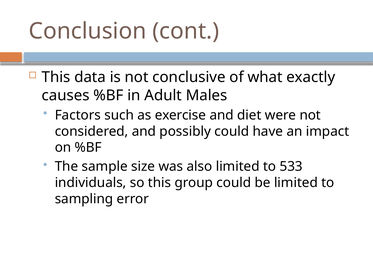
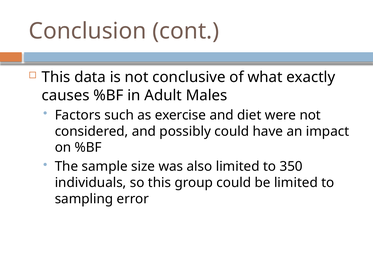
533: 533 -> 350
